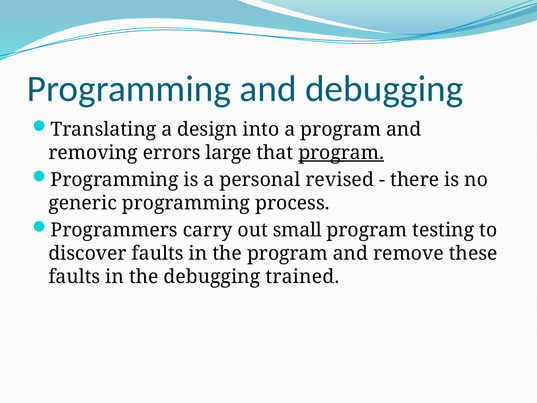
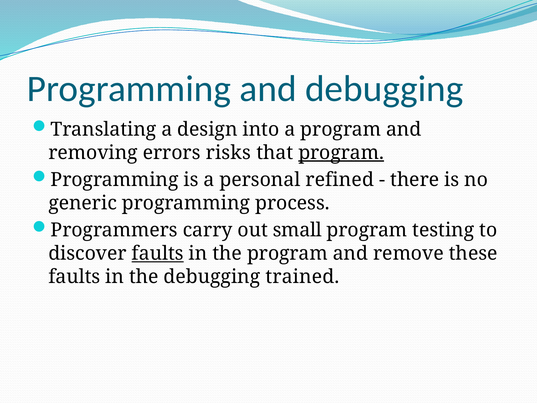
large: large -> risks
revised: revised -> refined
faults at (158, 253) underline: none -> present
